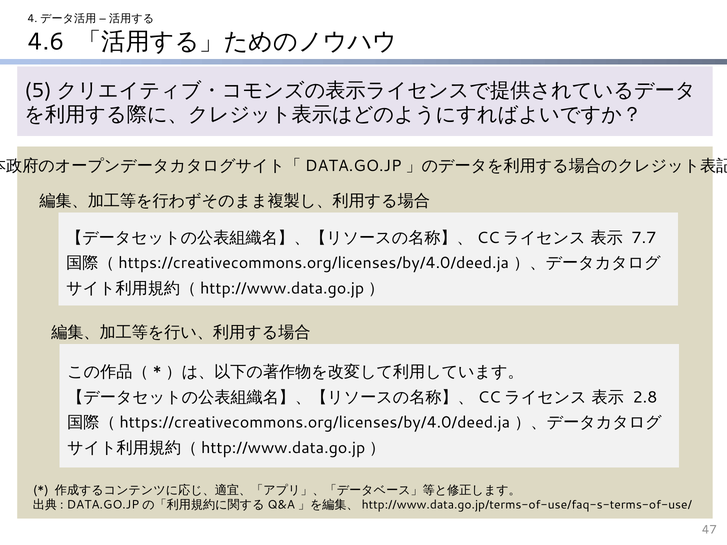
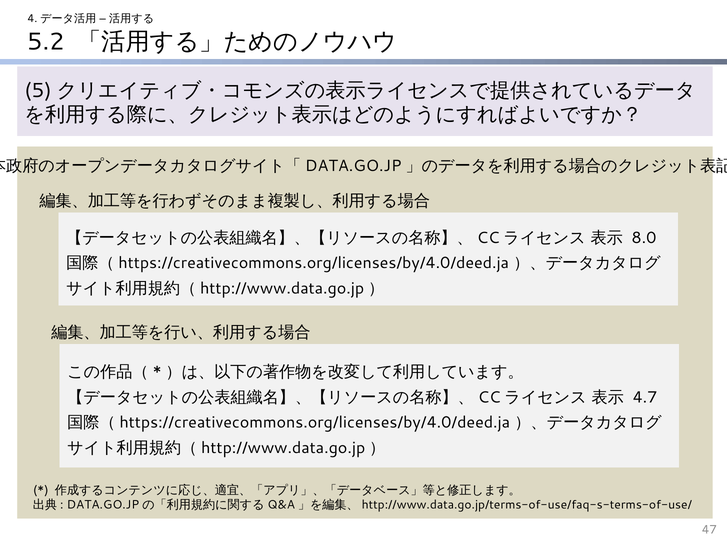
4.6: 4.6 -> 5.2
7.7: 7.7 -> 8.0
2.8: 2.8 -> 4.7
